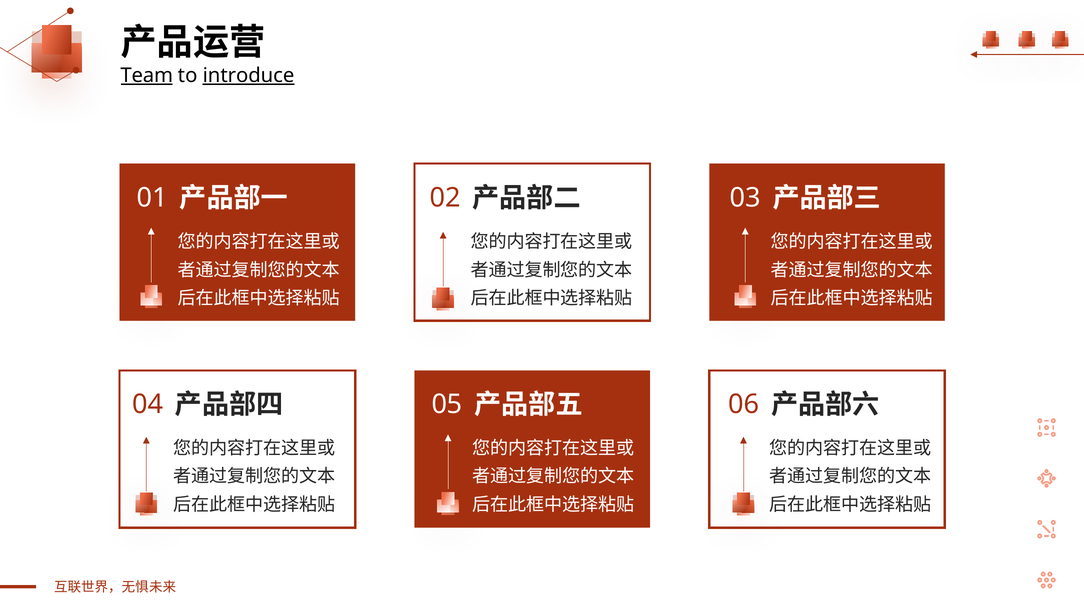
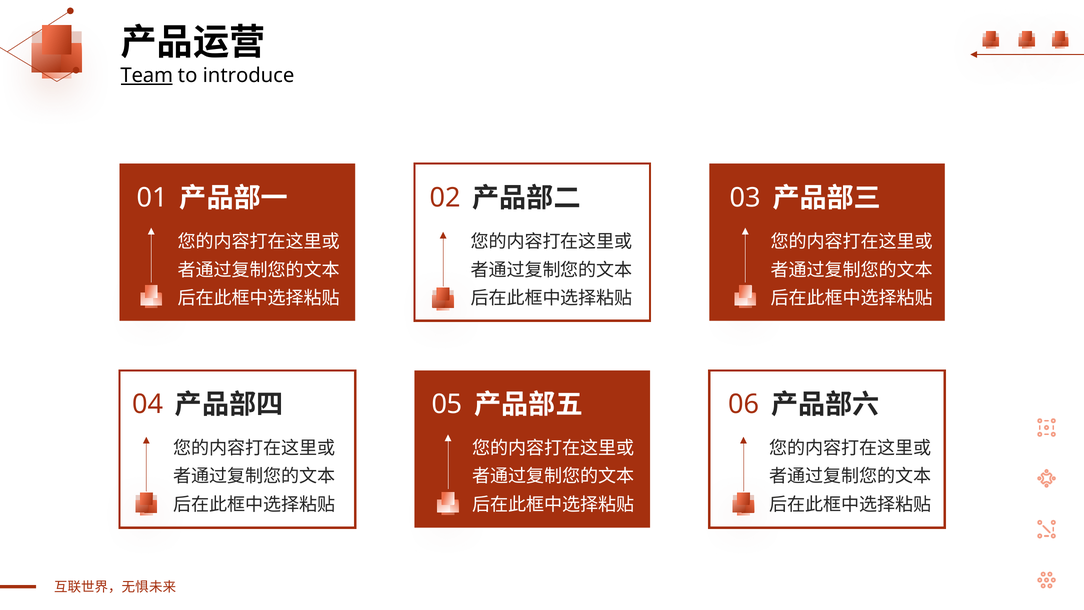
introduce underline: present -> none
